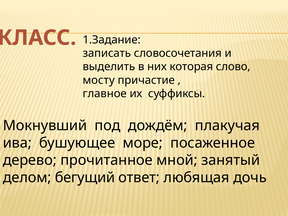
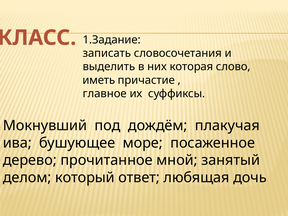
мосту: мосту -> иметь
бегущий: бегущий -> который
